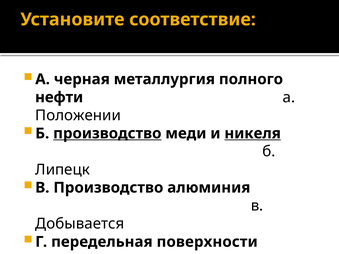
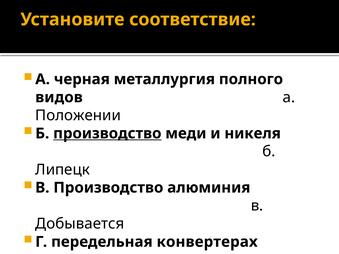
нефти: нефти -> видов
никеля underline: present -> none
поверхности: поверхности -> конвертерах
